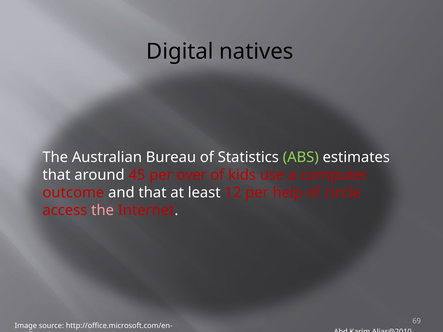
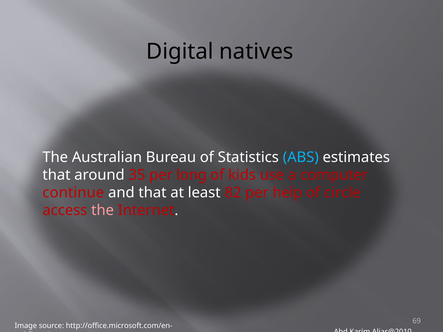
ABS colour: light green -> light blue
45: 45 -> 35
over: over -> long
outcome: outcome -> continue
12: 12 -> 82
